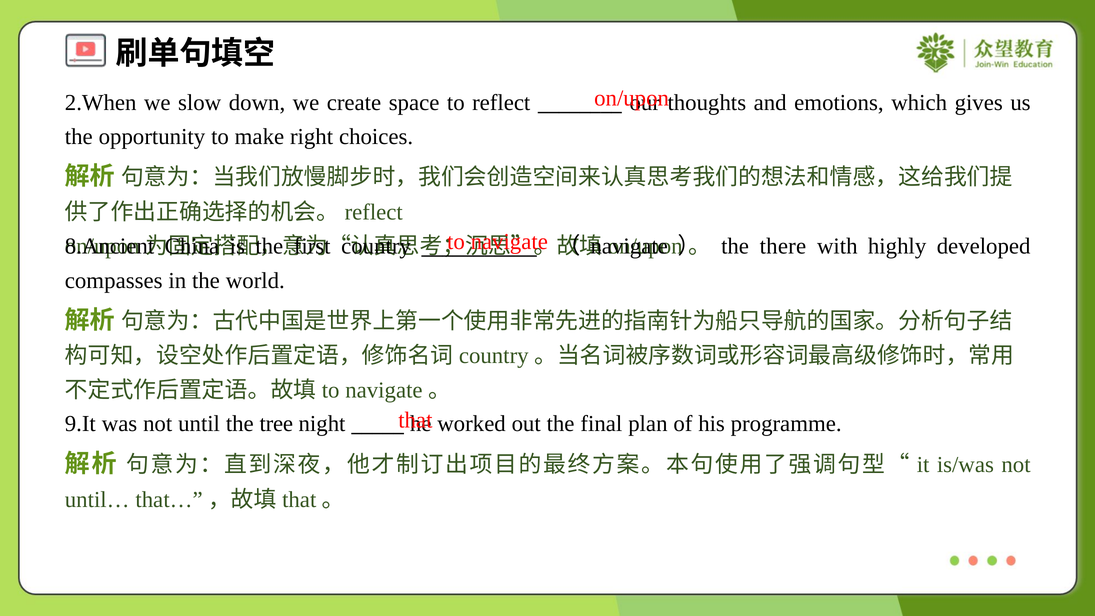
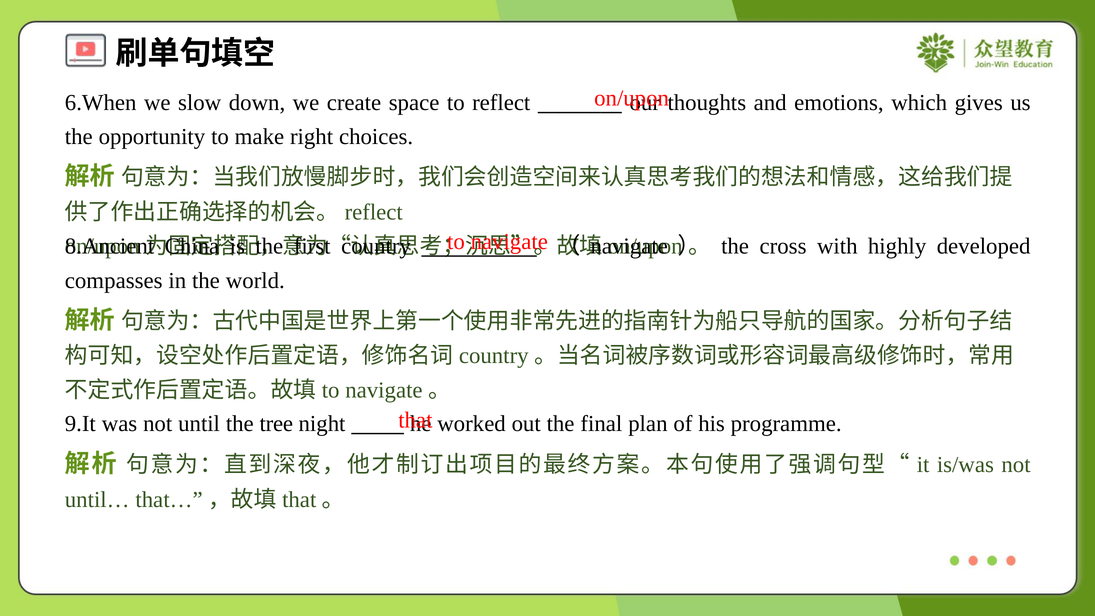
2.When: 2.When -> 6.When
there: there -> cross
